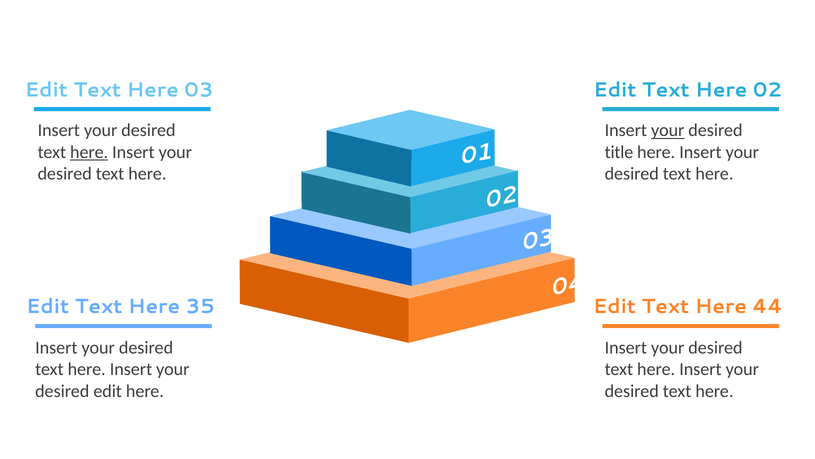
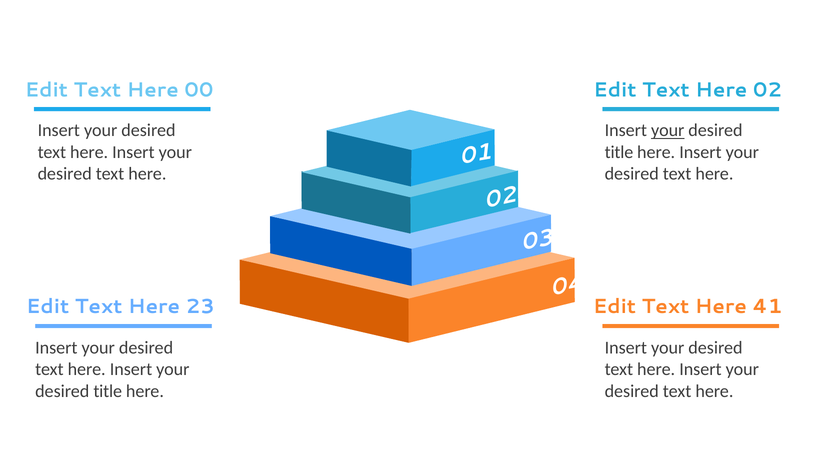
03: 03 -> 00
here at (89, 152) underline: present -> none
35: 35 -> 23
44: 44 -> 41
edit at (108, 391): edit -> title
